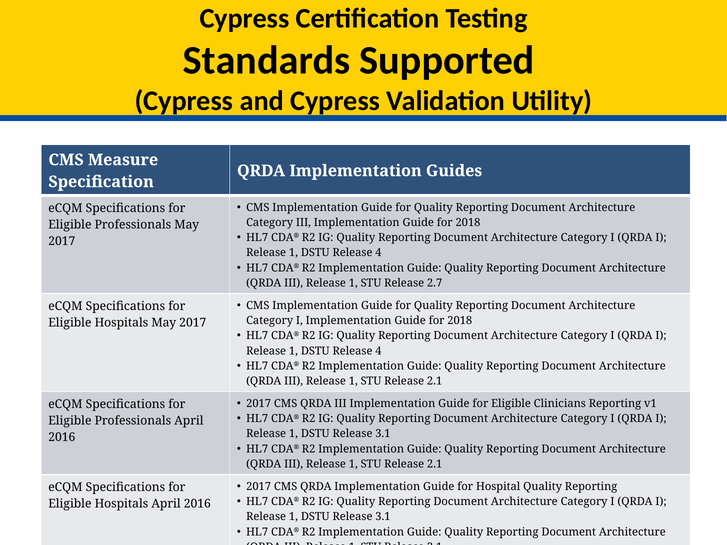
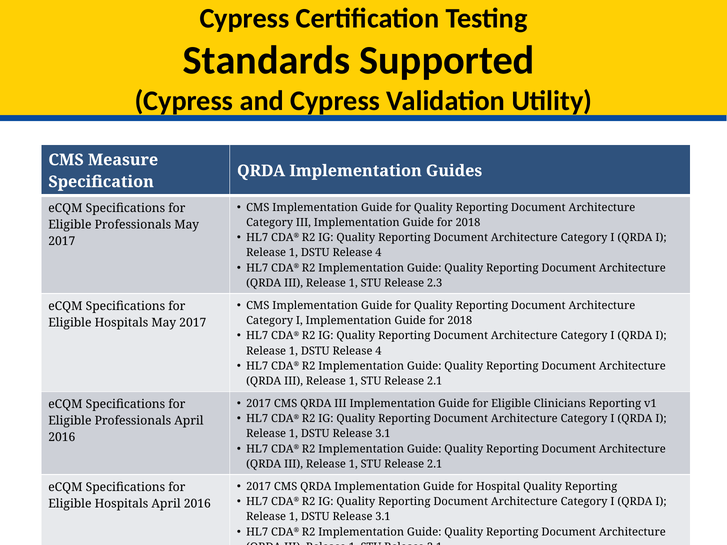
2.7: 2.7 -> 2.3
